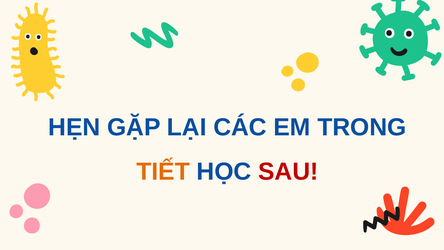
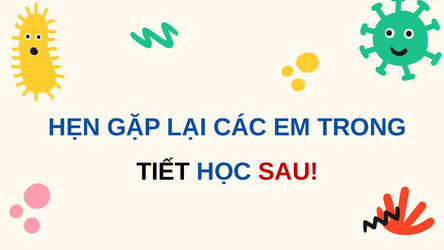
TIẾT colour: orange -> black
